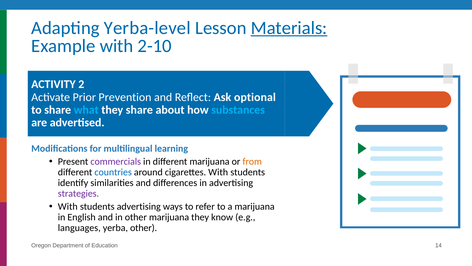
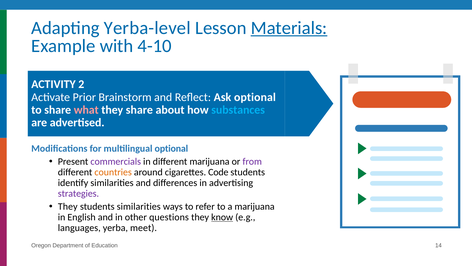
2-10: 2-10 -> 4-10
Prevention: Prevention -> Brainstorm
what colour: light blue -> pink
multilingual learning: learning -> optional
from colour: orange -> purple
countries colour: blue -> orange
cigarettes With: With -> Code
With at (68, 206): With -> They
students advertising: advertising -> similarities
other marijuana: marijuana -> questions
know underline: none -> present
yerba other: other -> meet
